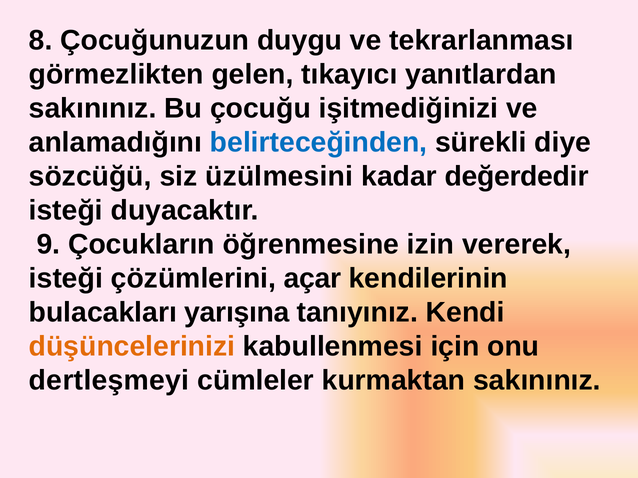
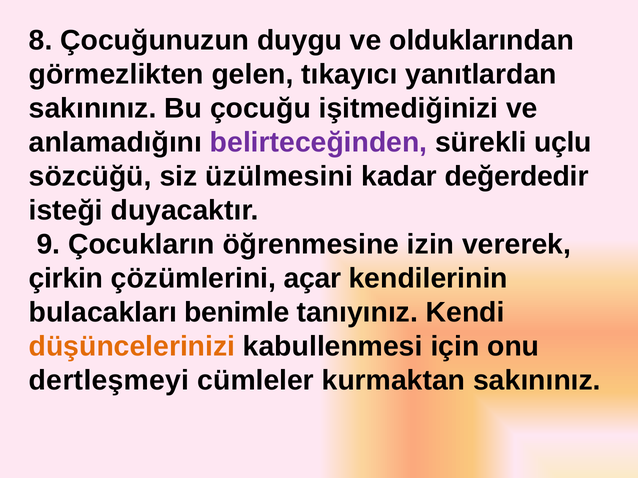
tekrarlanması: tekrarlanması -> olduklarından
belirteceğinden colour: blue -> purple
diye: diye -> uçlu
isteği at (66, 279): isteği -> çirkin
yarışına: yarışına -> benimle
